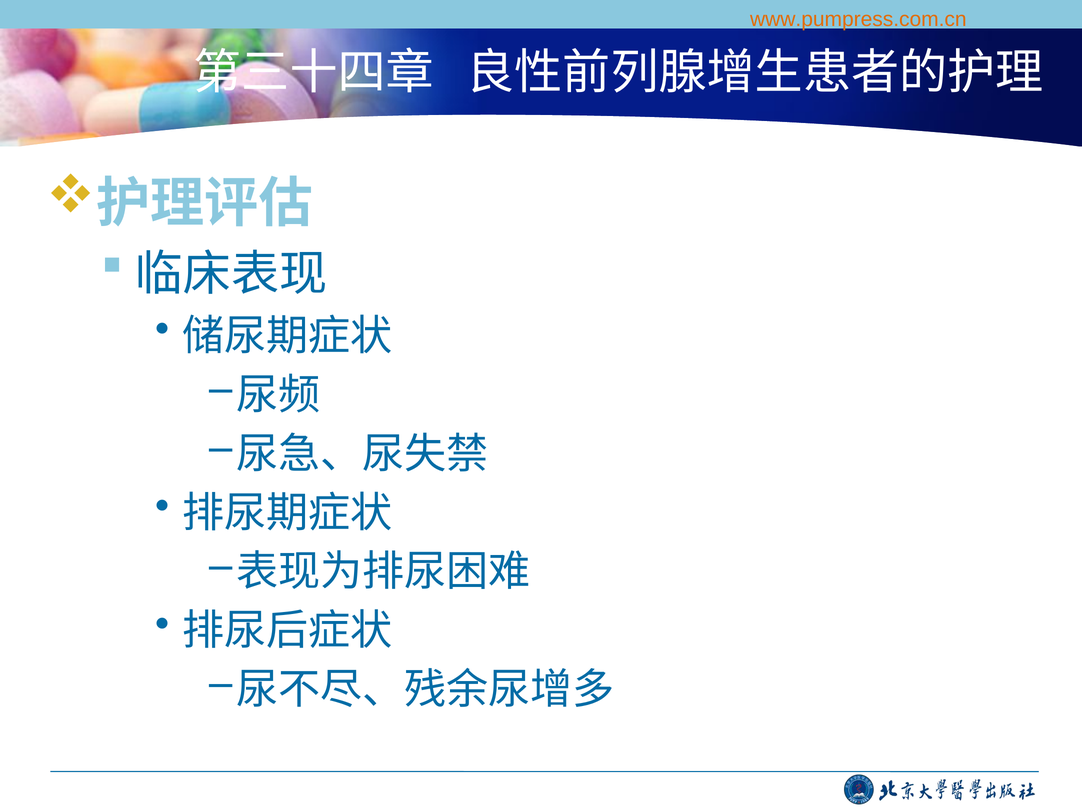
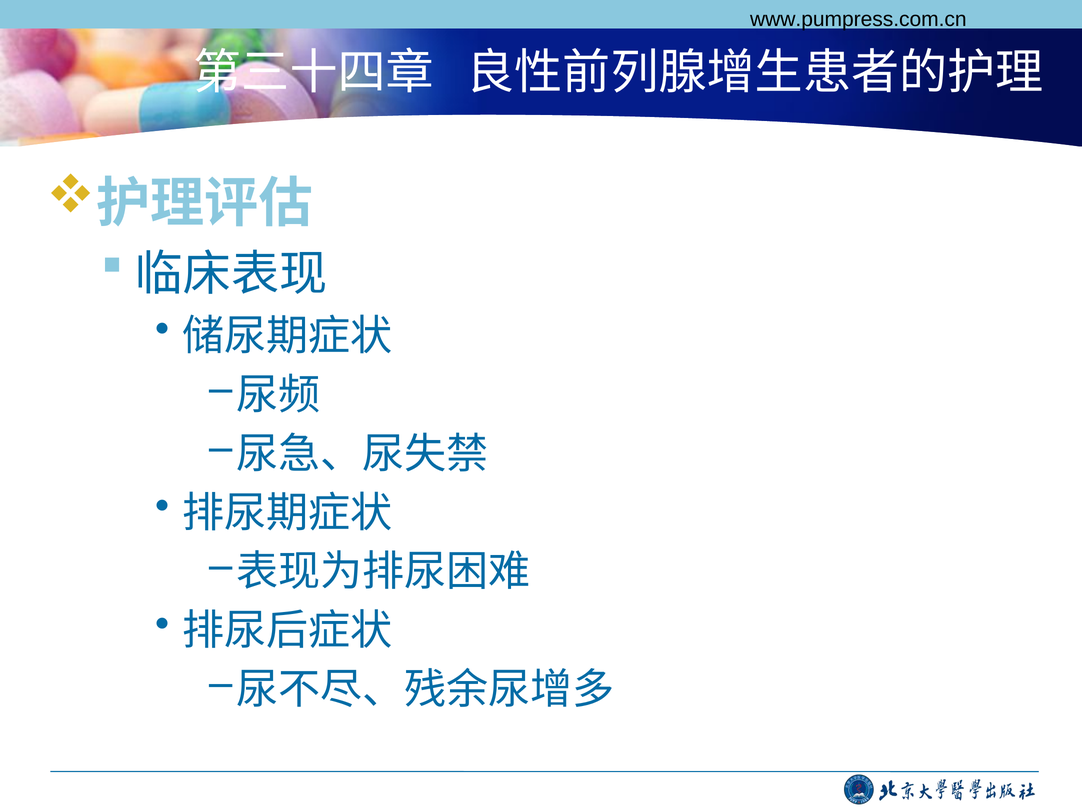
www.pumpress.com.cn colour: orange -> black
